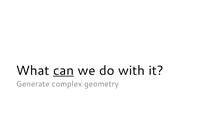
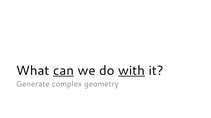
with underline: none -> present
